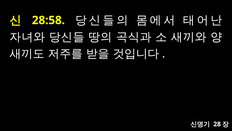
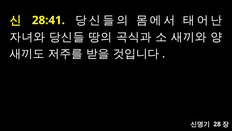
28:58: 28:58 -> 28:41
